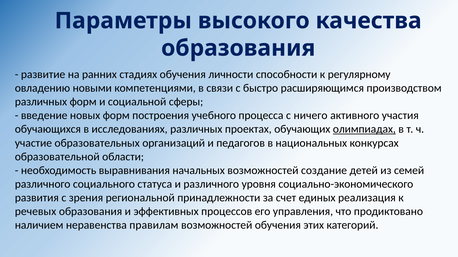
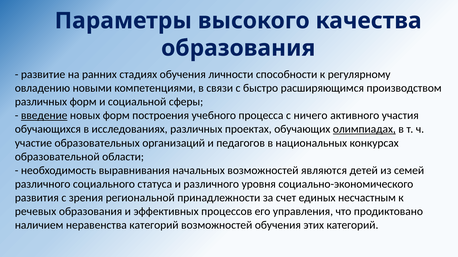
введение underline: none -> present
создание: создание -> являются
реализация: реализация -> несчастным
неравенства правилам: правилам -> категорий
